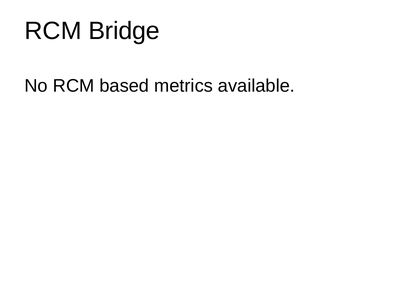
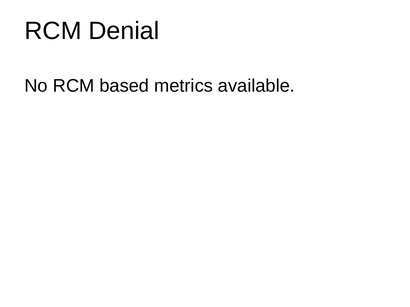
Bridge: Bridge -> Denial
